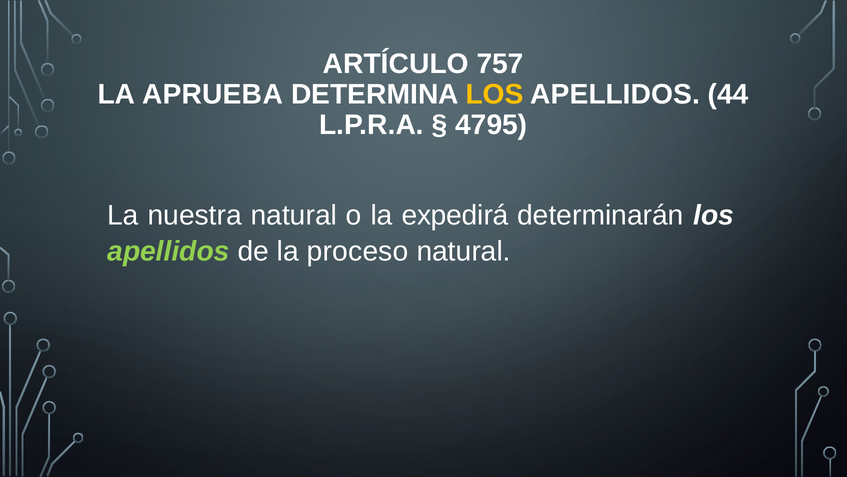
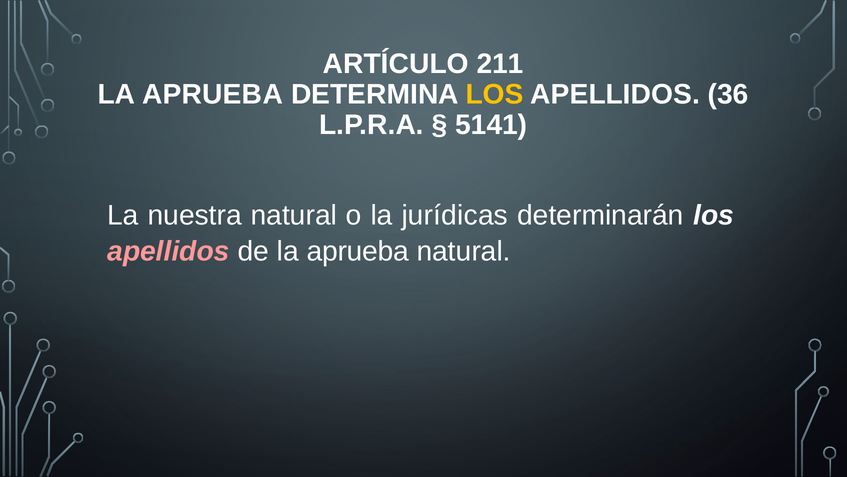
757: 757 -> 211
44: 44 -> 36
4795: 4795 -> 5141
expedirá: expedirá -> jurídicas
apellidos at (168, 251) colour: light green -> pink
de la proceso: proceso -> aprueba
